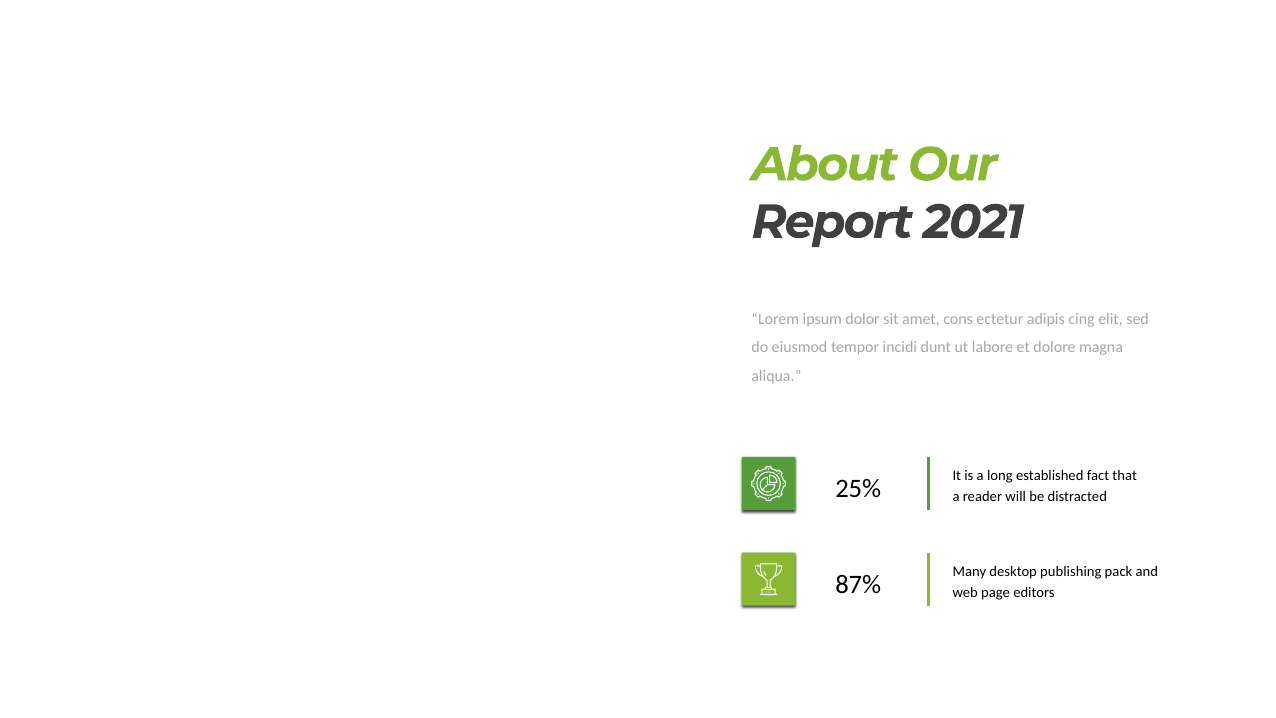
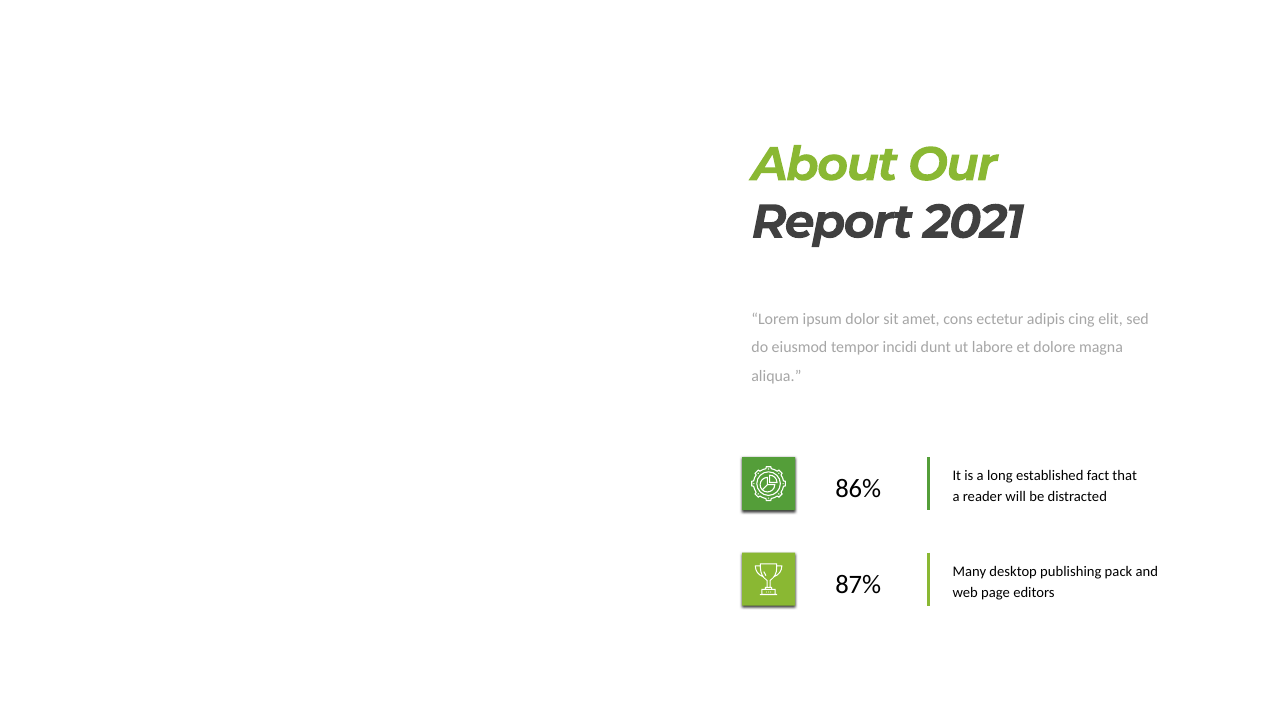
25%: 25% -> 86%
